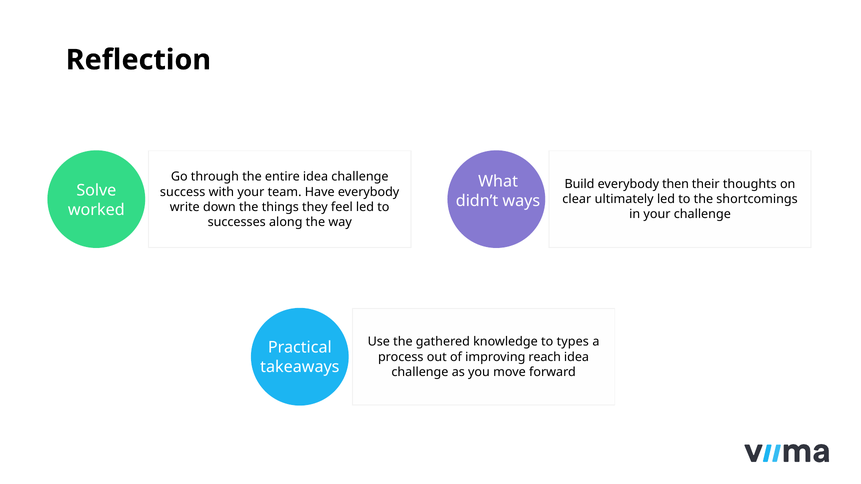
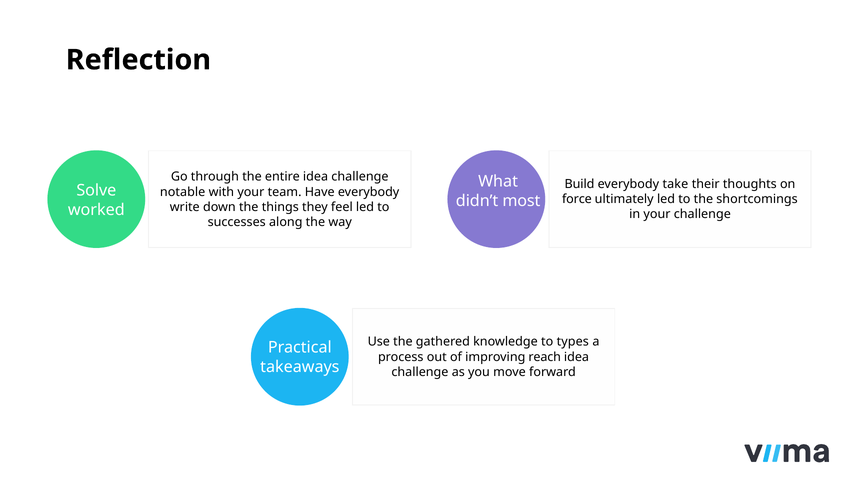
then: then -> take
success: success -> notable
clear: clear -> force
ways: ways -> most
